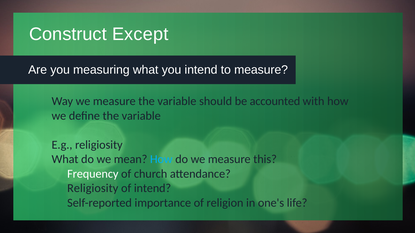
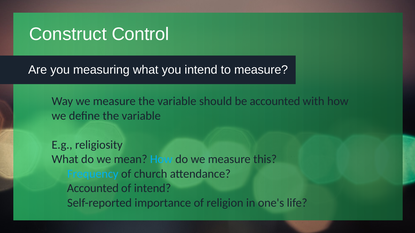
Except: Except -> Control
Frequency colour: white -> light blue
Religiosity at (93, 189): Religiosity -> Accounted
